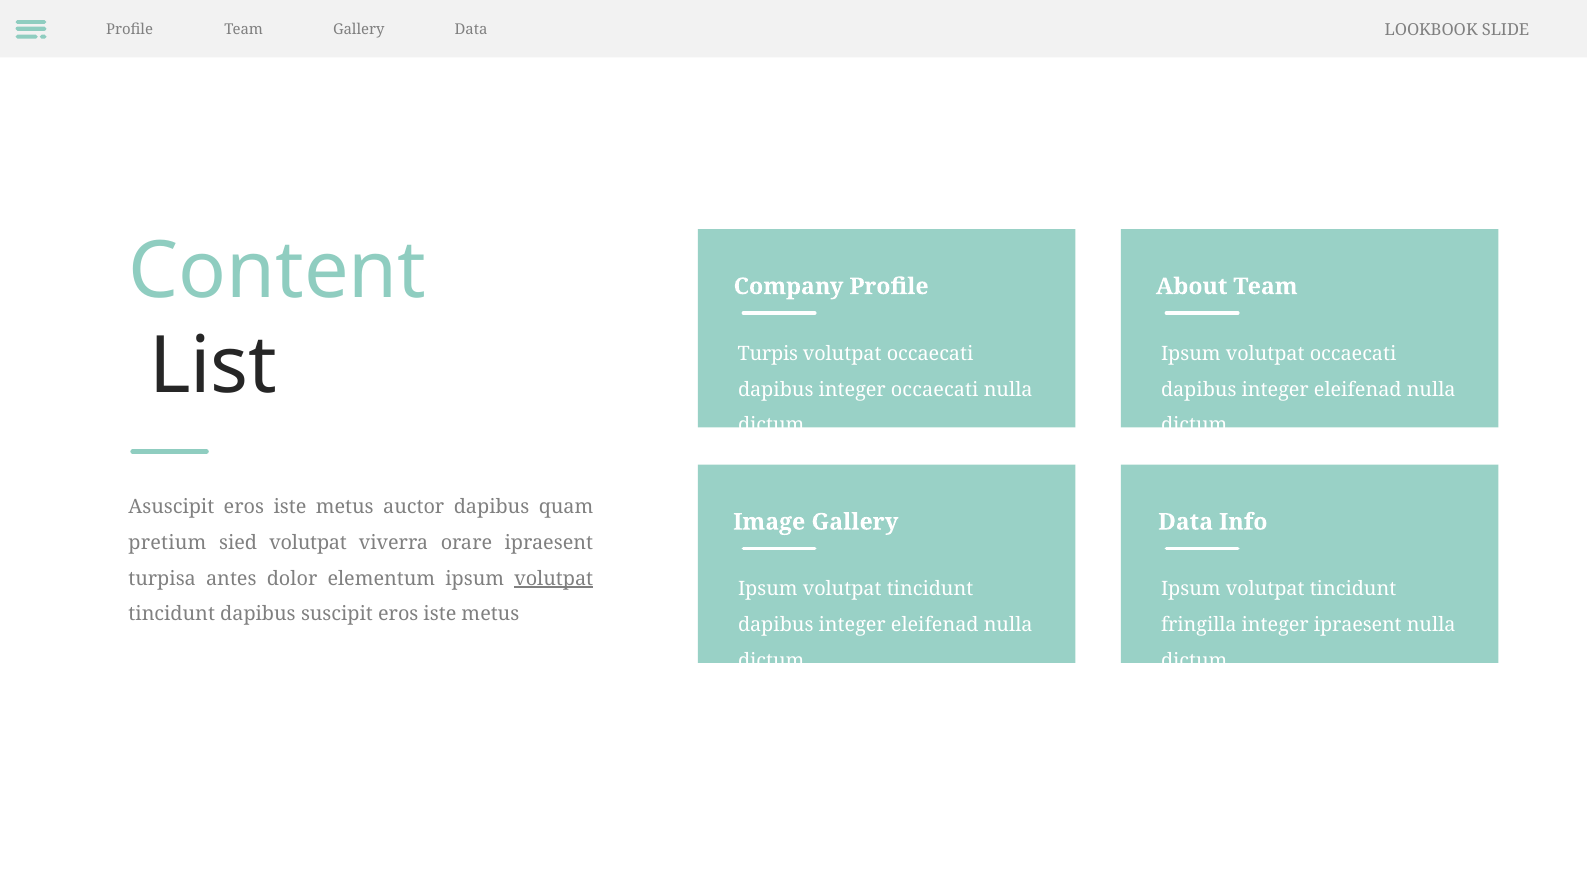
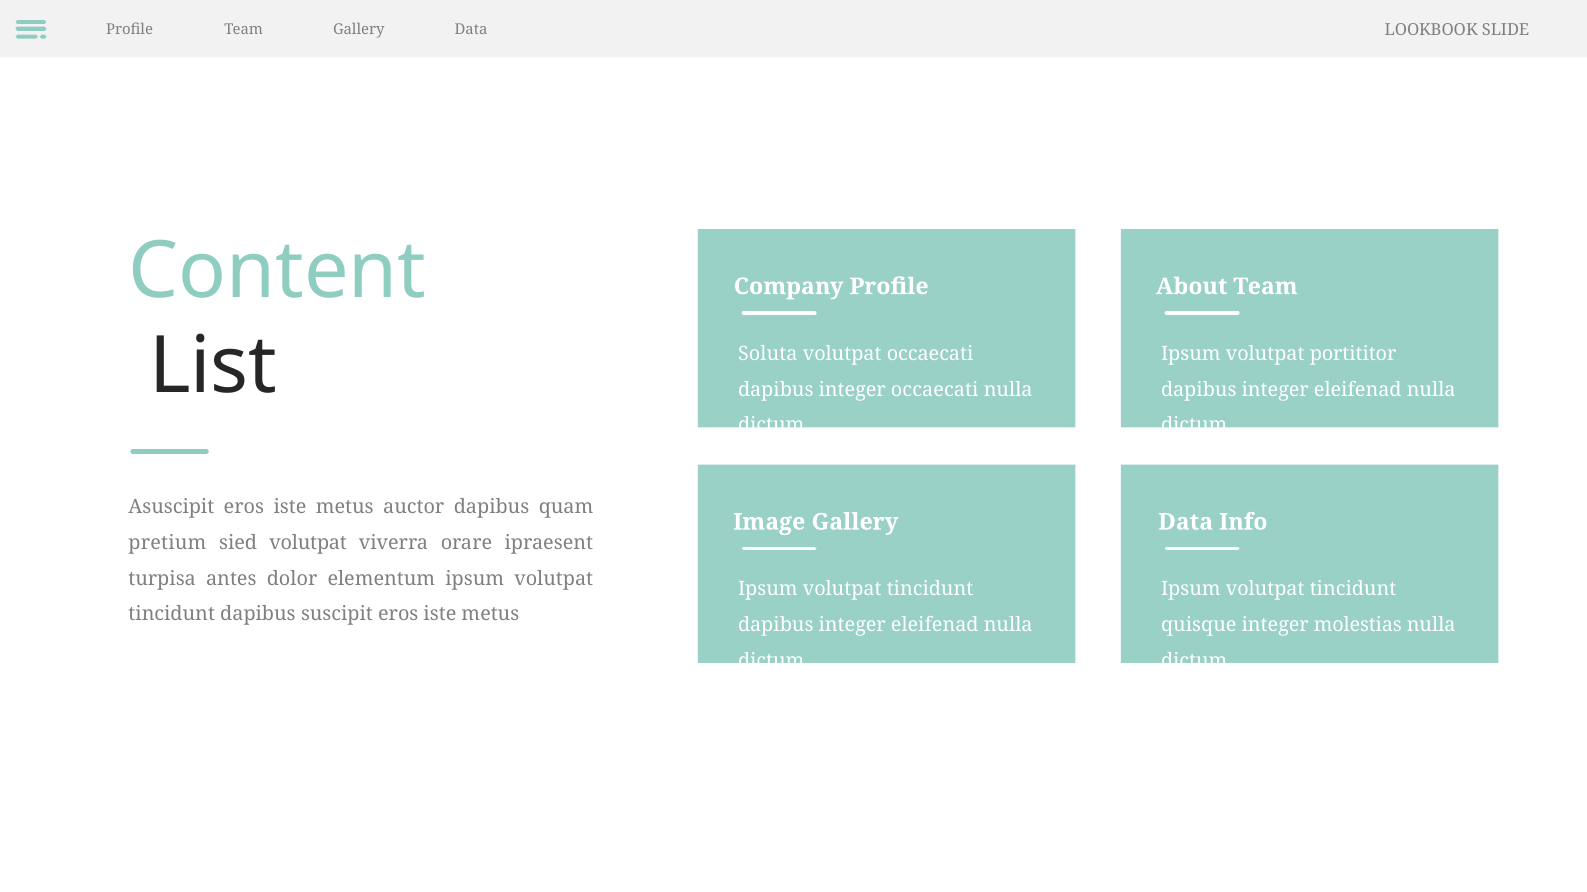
Turpis: Turpis -> Soluta
Ipsum volutpat occaecati: occaecati -> portititor
volutpat at (554, 579) underline: present -> none
fringilla: fringilla -> quisque
integer ipraesent: ipraesent -> molestias
